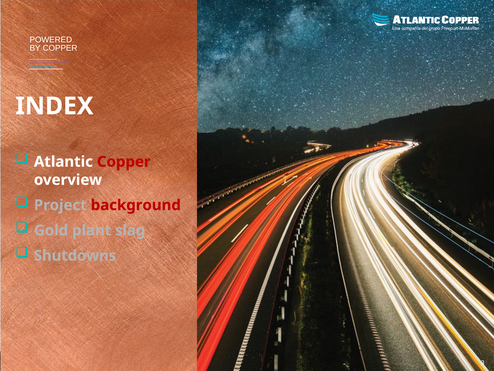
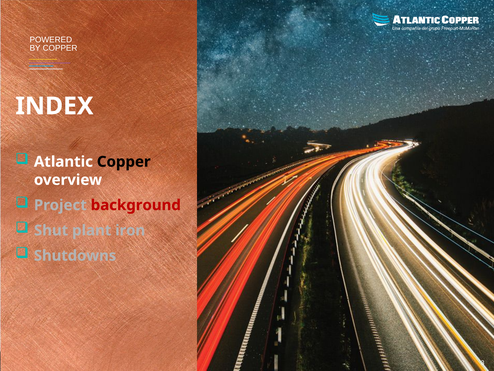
Copper at (124, 162) colour: red -> black
Gold: Gold -> Shut
slag: slag -> iron
